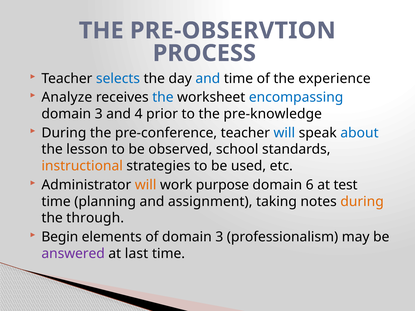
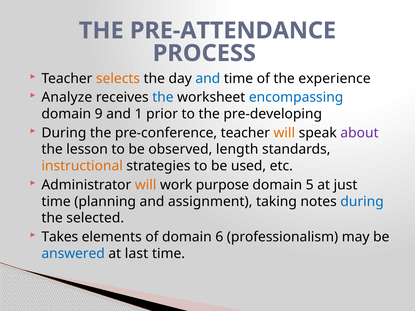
PRE-OBSERVTION: PRE-OBSERVTION -> PRE-ATTENDANCE
selects colour: blue -> orange
3 at (99, 114): 3 -> 9
4: 4 -> 1
pre-knowledge: pre-knowledge -> pre-developing
will at (284, 133) colour: blue -> orange
about colour: blue -> purple
school: school -> length
6: 6 -> 5
test: test -> just
during at (362, 202) colour: orange -> blue
through: through -> selected
Begin: Begin -> Takes
of domain 3: 3 -> 6
answered colour: purple -> blue
